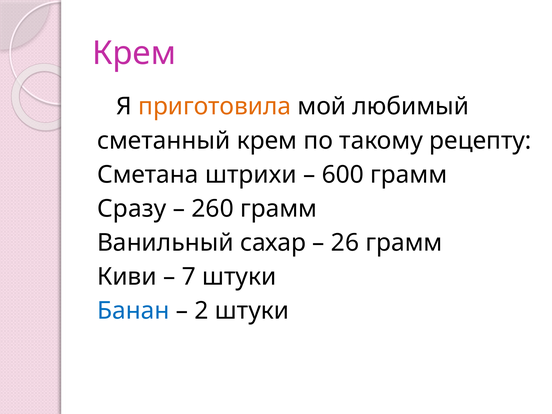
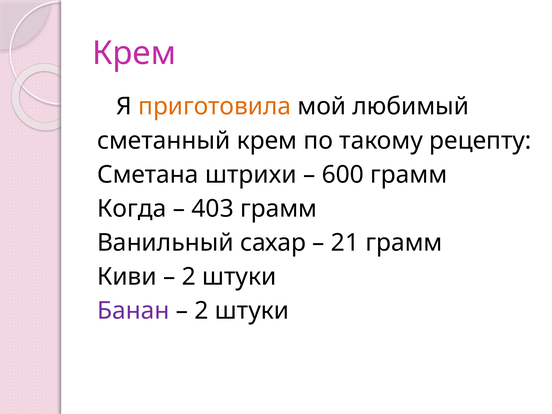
Сразу: Сразу -> Когда
260: 260 -> 403
26: 26 -> 21
7 at (189, 277): 7 -> 2
Банан colour: blue -> purple
